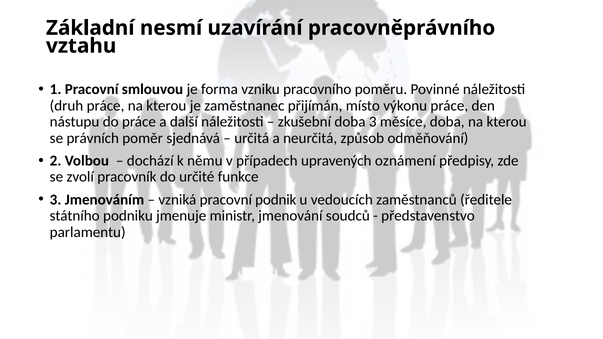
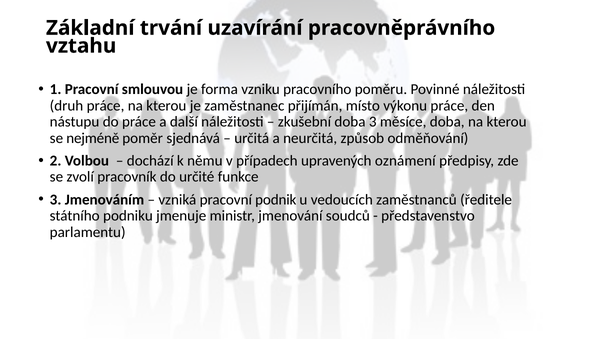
nesmí: nesmí -> trvání
právních: právních -> nejméně
